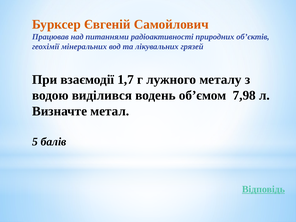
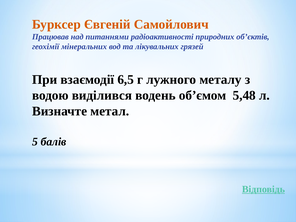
1,7: 1,7 -> 6,5
7,98: 7,98 -> 5,48
